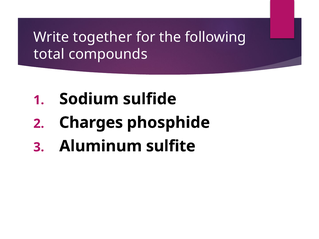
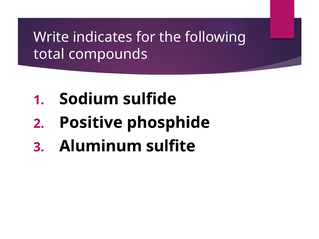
together: together -> indicates
Charges: Charges -> Positive
